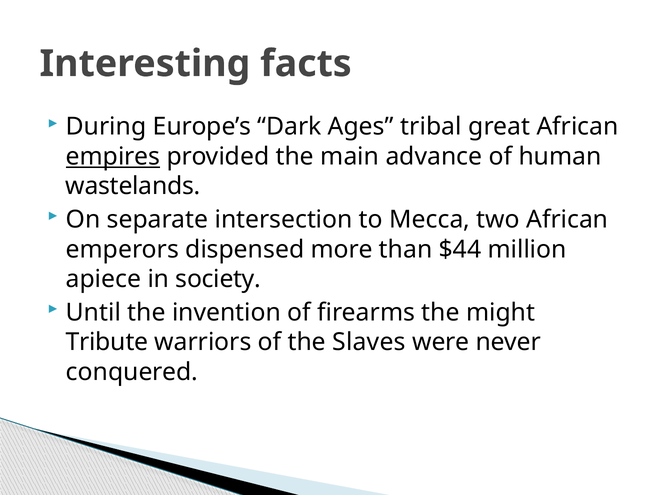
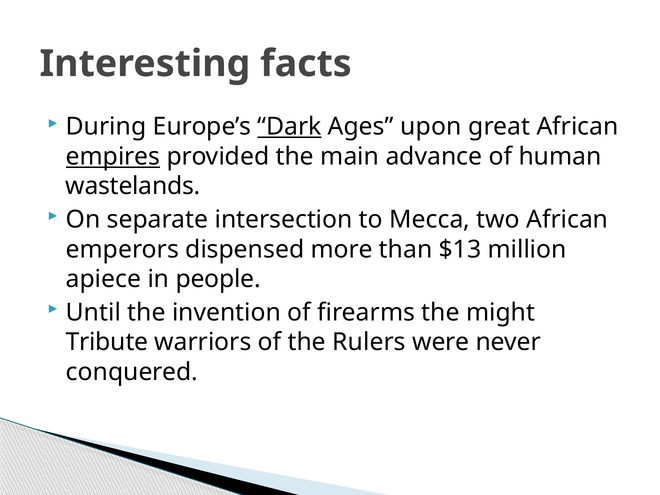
Dark underline: none -> present
tribal: tribal -> upon
$44: $44 -> $13
society: society -> people
Slaves: Slaves -> Rulers
